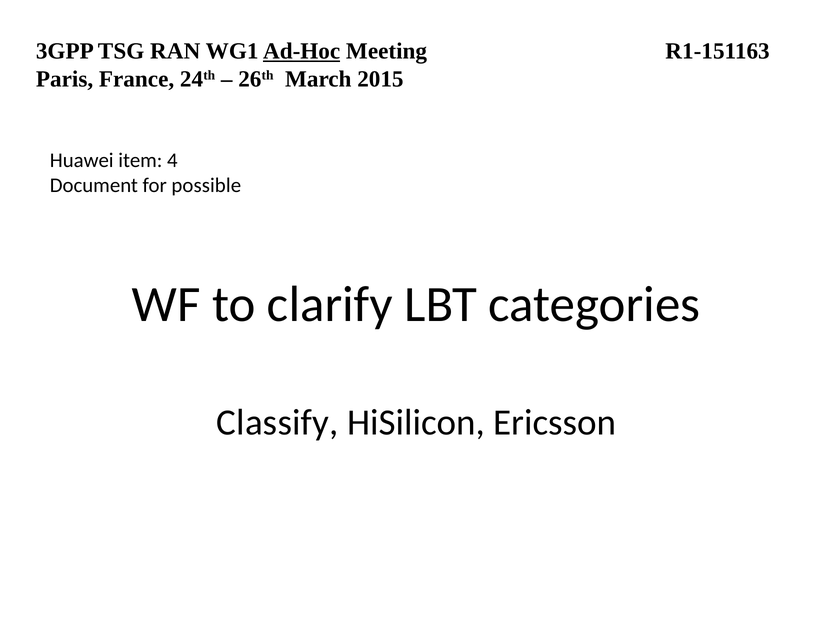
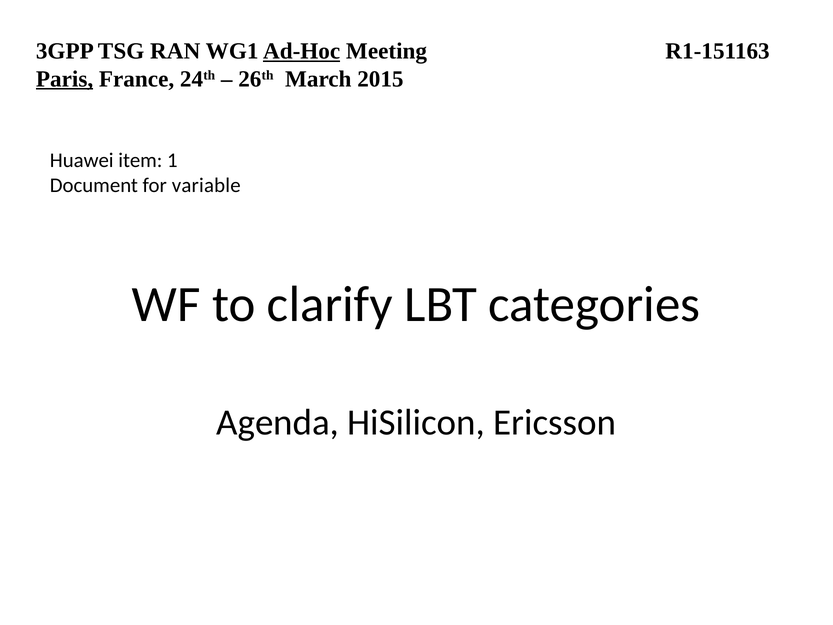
Paris underline: none -> present
4: 4 -> 1
possible: possible -> variable
Classify: Classify -> Agenda
